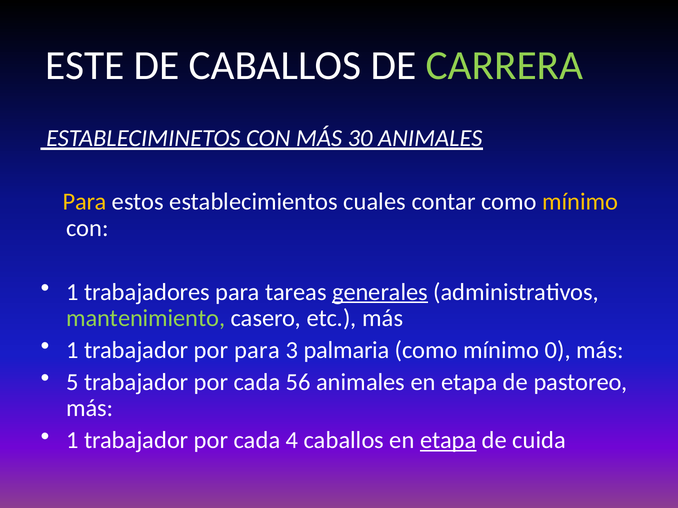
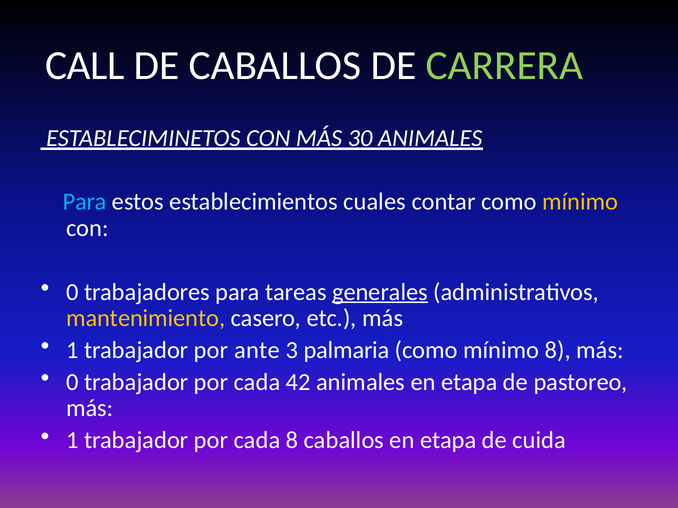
ESTE: ESTE -> CALL
Para at (85, 202) colour: yellow -> light blue
1 at (72, 292): 1 -> 0
mantenimiento colour: light green -> yellow
por para: para -> ante
mínimo 0: 0 -> 8
5 at (72, 382): 5 -> 0
56: 56 -> 42
cada 4: 4 -> 8
etapa at (448, 441) underline: present -> none
